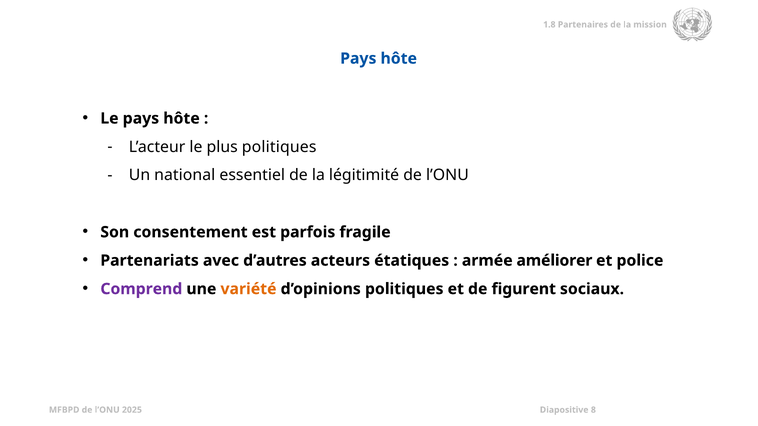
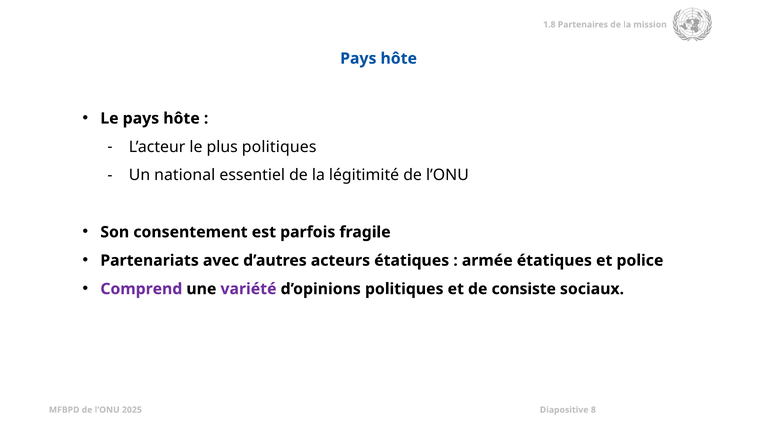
armée améliorer: améliorer -> étatiques
variété colour: orange -> purple
figurent: figurent -> consiste
